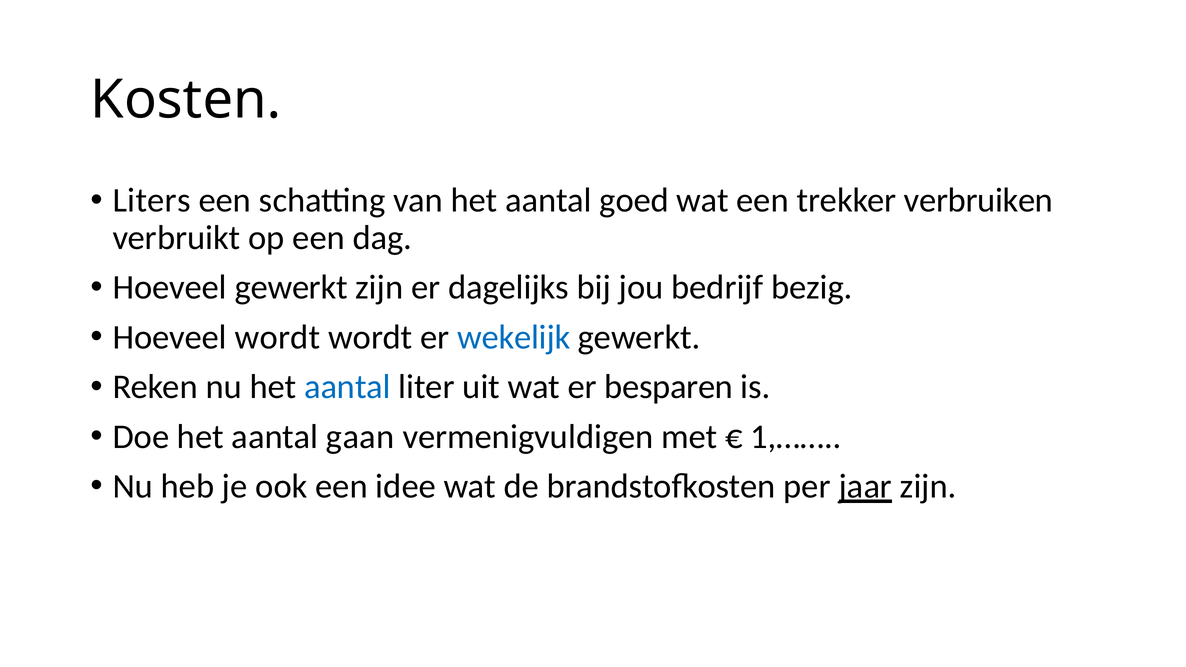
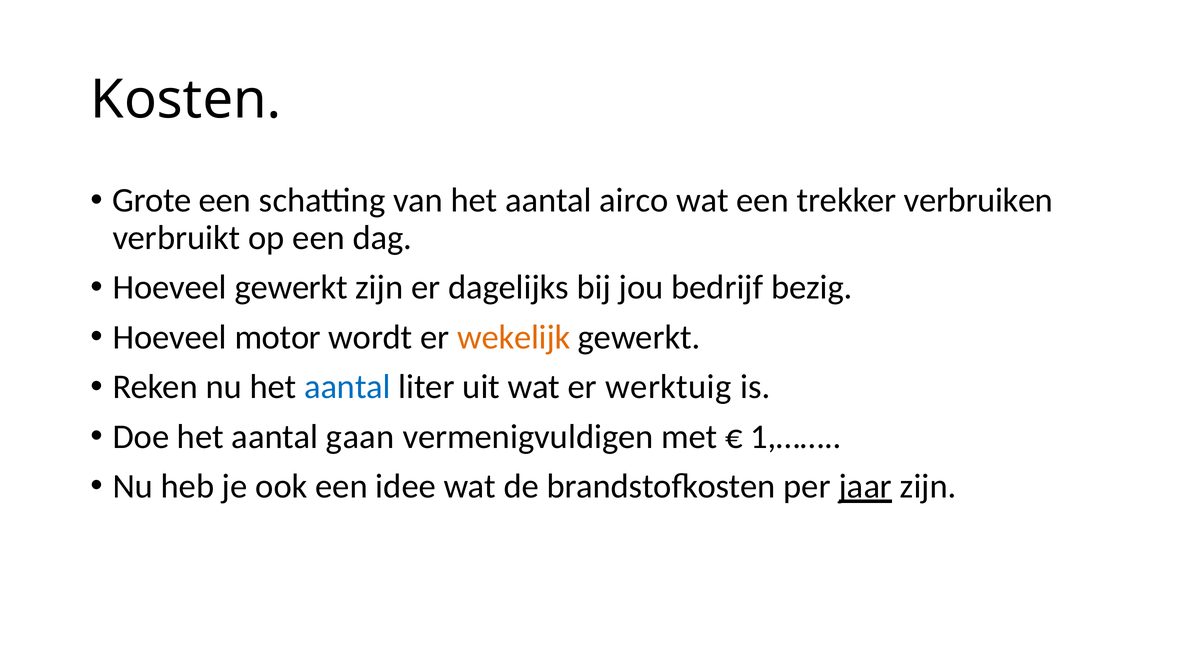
Liters: Liters -> Grote
goed: goed -> airco
Hoeveel wordt: wordt -> motor
wekelijk colour: blue -> orange
besparen: besparen -> werktuig
